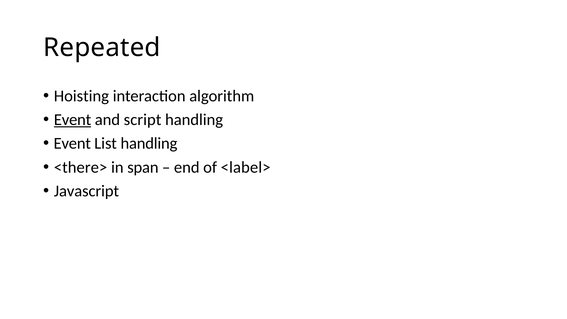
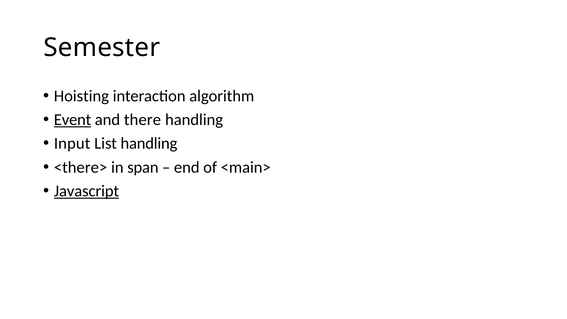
Repeated: Repeated -> Semester
script: script -> there
Event at (72, 143): Event -> Input
<label>: <label> -> <main>
Javascript underline: none -> present
